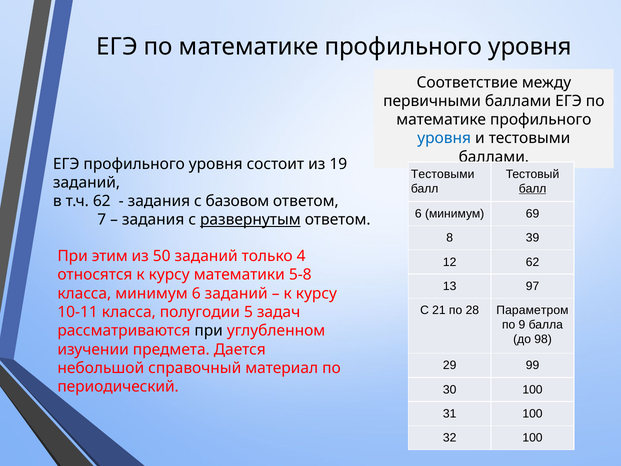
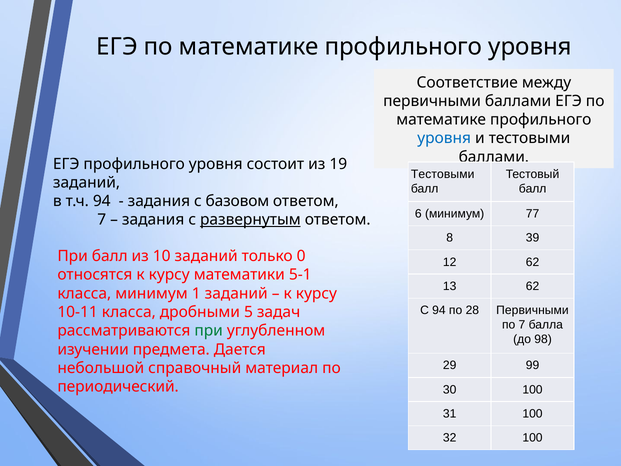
балл at (533, 189) underline: present -> none
т.ч 62: 62 -> 94
69: 69 -> 77
При этим: этим -> балл
50: 50 -> 10
4: 4 -> 0
5-8: 5-8 -> 5-1
13 97: 97 -> 62
минимум 6: 6 -> 1
С 21: 21 -> 94
28 Параметром: Параметром -> Первичными
полугодии: полугодии -> дробными
по 9: 9 -> 7
при at (209, 331) colour: black -> green
